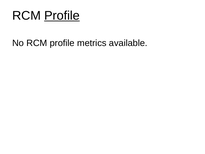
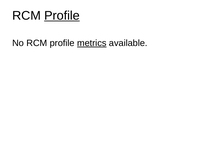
metrics underline: none -> present
